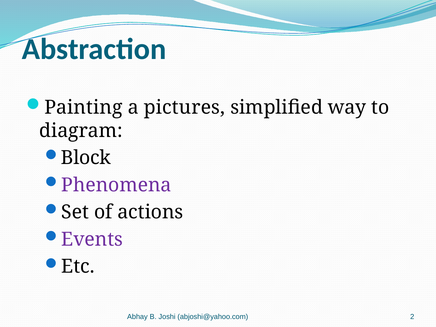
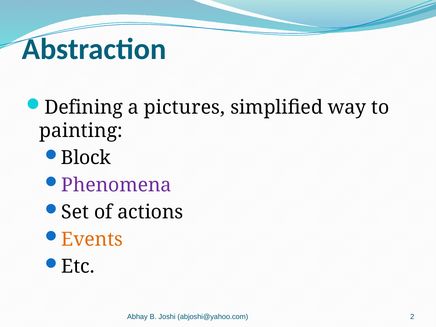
Painting: Painting -> Defining
diagram: diagram -> painting
Events colour: purple -> orange
